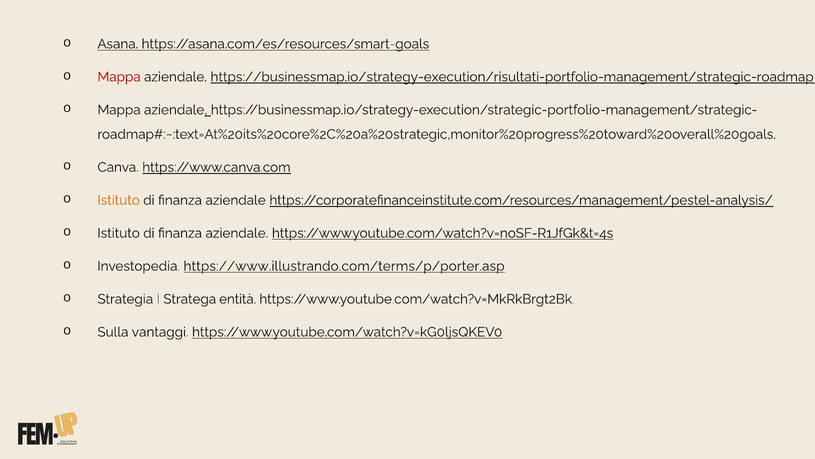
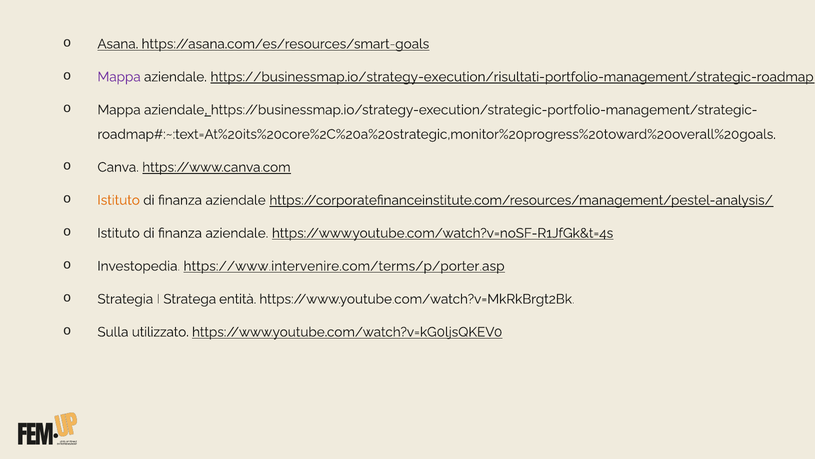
Mappa at (119, 77) colour: red -> purple
https://www.illustrando.com/terms/p/porter.asp: https://www.illustrando.com/terms/p/porter.asp -> https://www.intervenire.com/terms/p/porter.asp
vantaggi: vantaggi -> utilizzato
